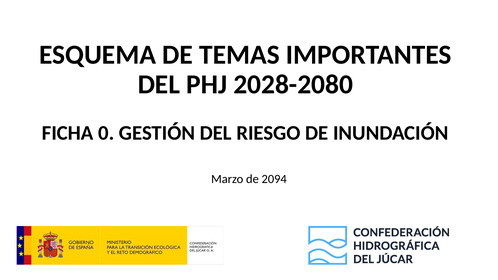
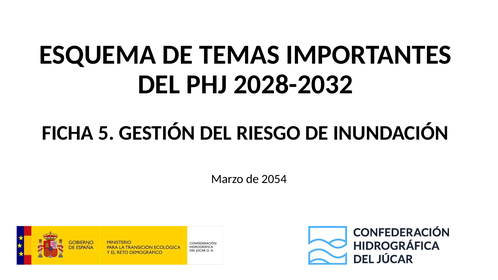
2028-2080: 2028-2080 -> 2028-2032
0: 0 -> 5
2094: 2094 -> 2054
